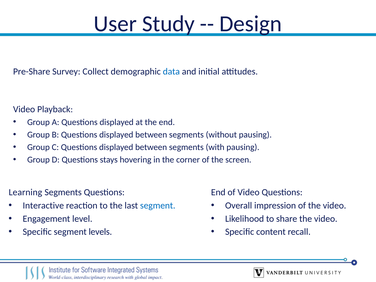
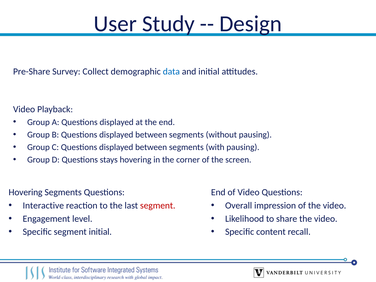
Learning at (25, 192): Learning -> Hovering
segment at (158, 206) colour: blue -> red
segment levels: levels -> initial
